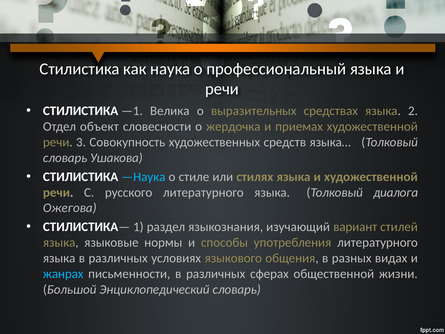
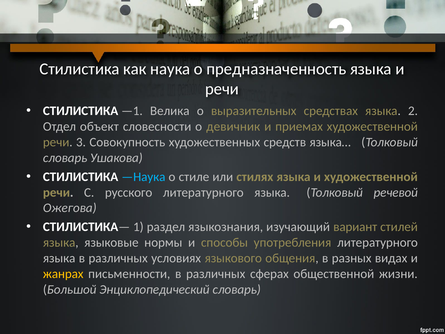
профессиональный: профессиональный -> предназначенность
жердочка: жердочка -> девичник
диалога: диалога -> речевой
жанрах colour: light blue -> yellow
